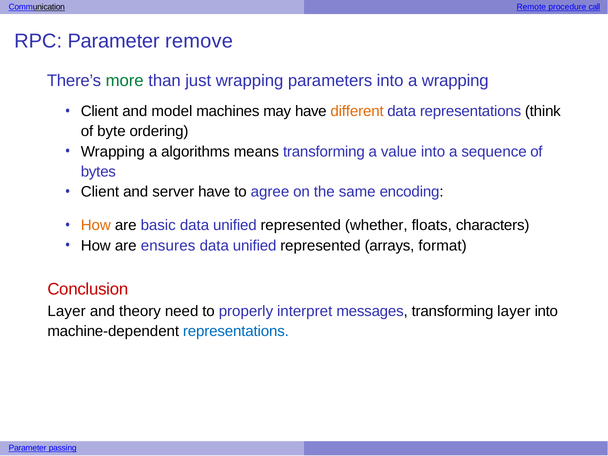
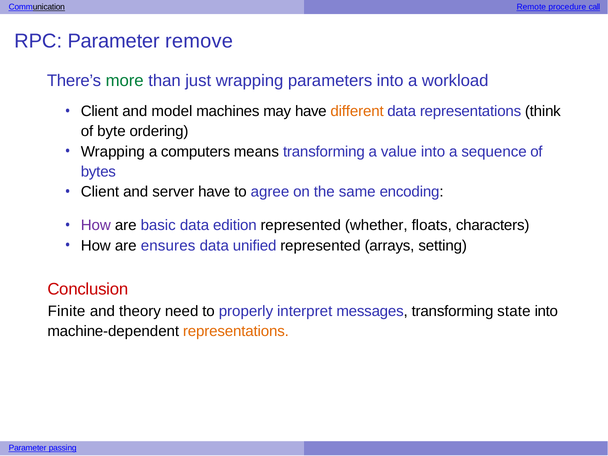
a wrapping: wrapping -> workload
algorithms: algorithms -> computers
How at (96, 226) colour: orange -> purple
basic data unified: unified -> edition
format: format -> setting
Layer at (67, 311): Layer -> Finite
transforming layer: layer -> state
representations at (236, 332) colour: blue -> orange
